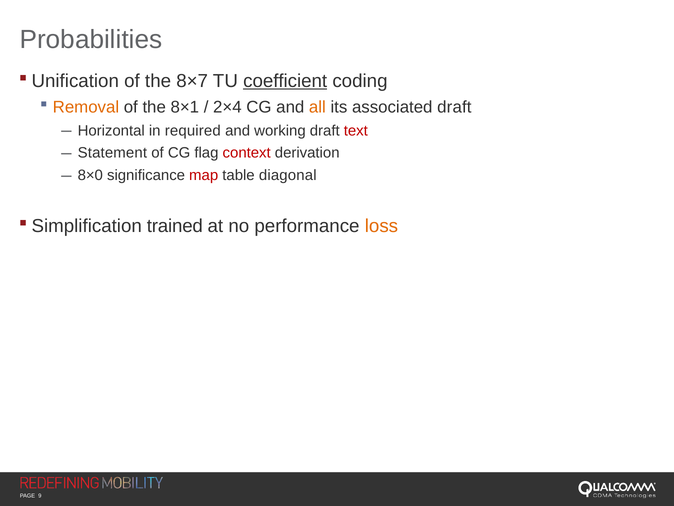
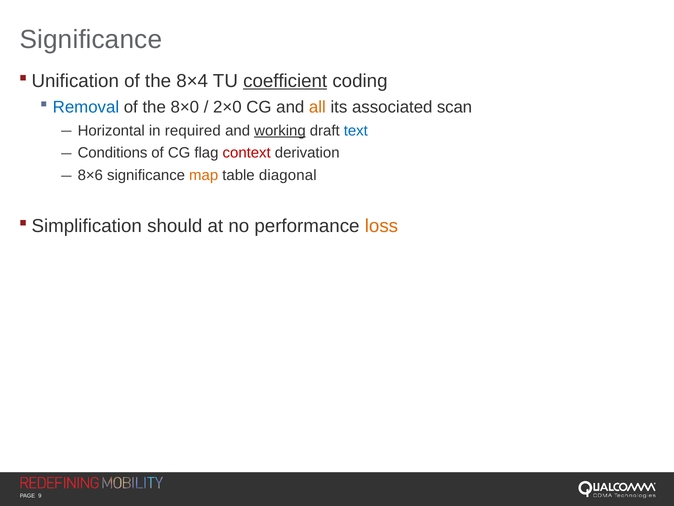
Probabilities at (91, 40): Probabilities -> Significance
8×7: 8×7 -> 8×4
Removal colour: orange -> blue
8×1: 8×1 -> 8×0
2×4: 2×4 -> 2×0
associated draft: draft -> scan
working underline: none -> present
text colour: red -> blue
Statement: Statement -> Conditions
8×0: 8×0 -> 8×6
map colour: red -> orange
trained: trained -> should
